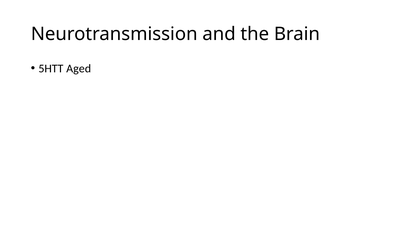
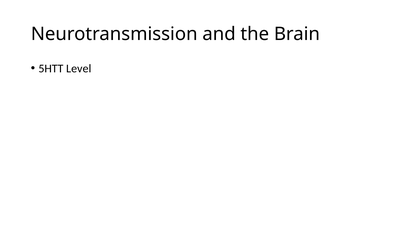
Aged: Aged -> Level
